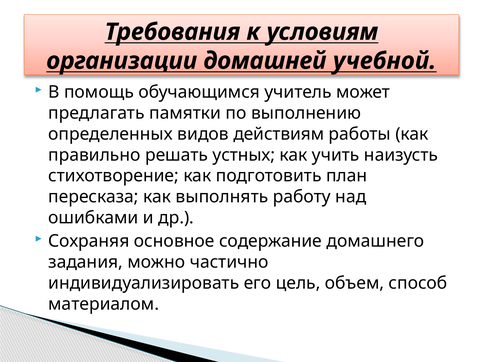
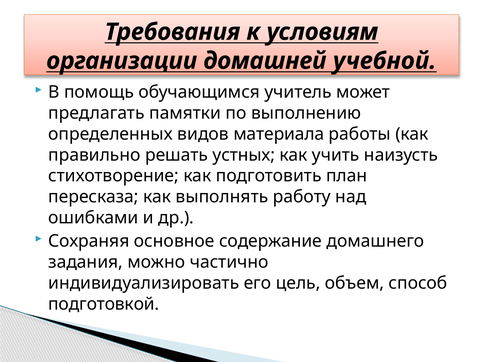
действиям: действиям -> материала
материалом: материалом -> подготовкой
